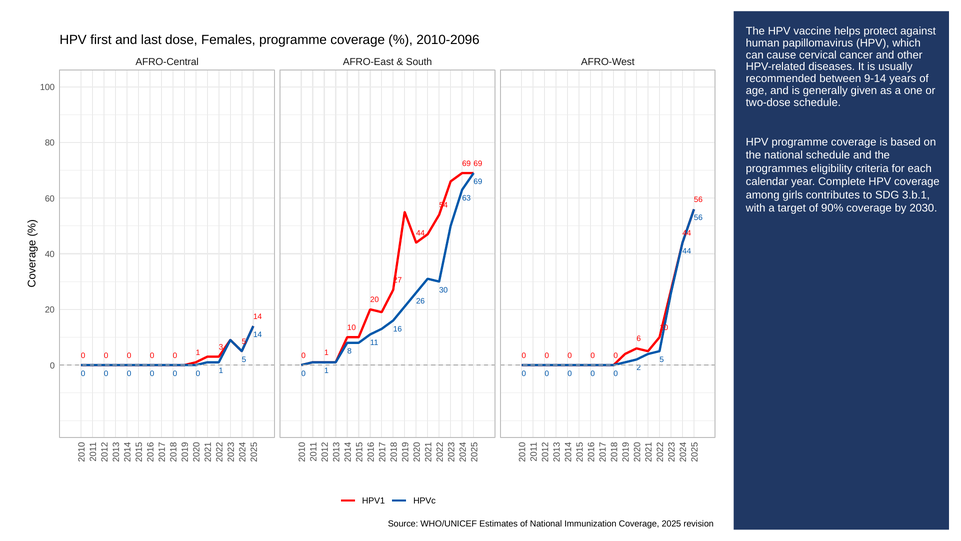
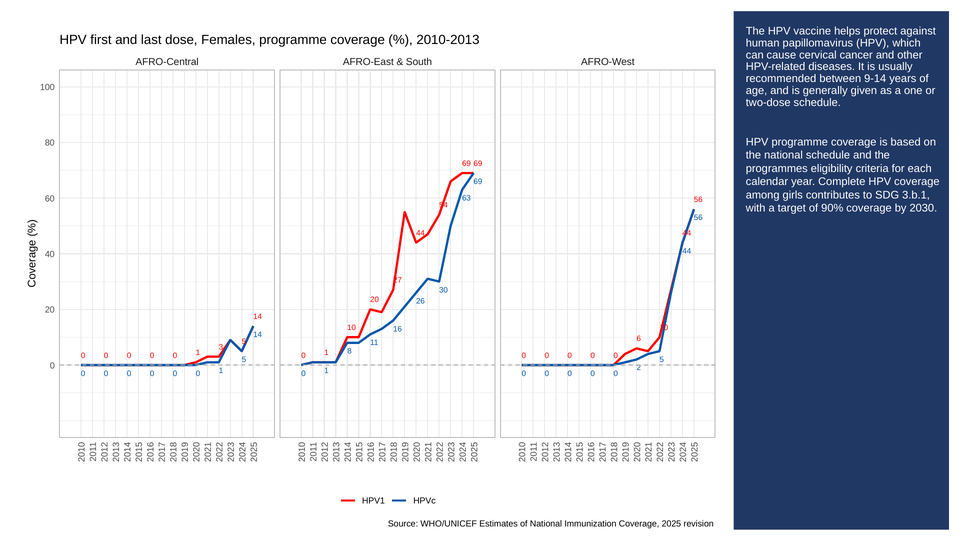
2010-2096: 2010-2096 -> 2010-2013
